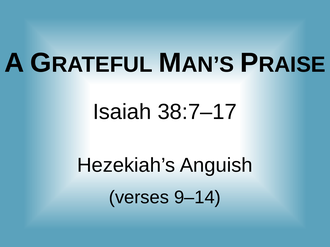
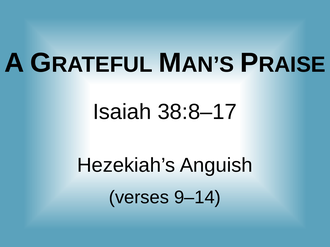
38:7–17: 38:7–17 -> 38:8–17
